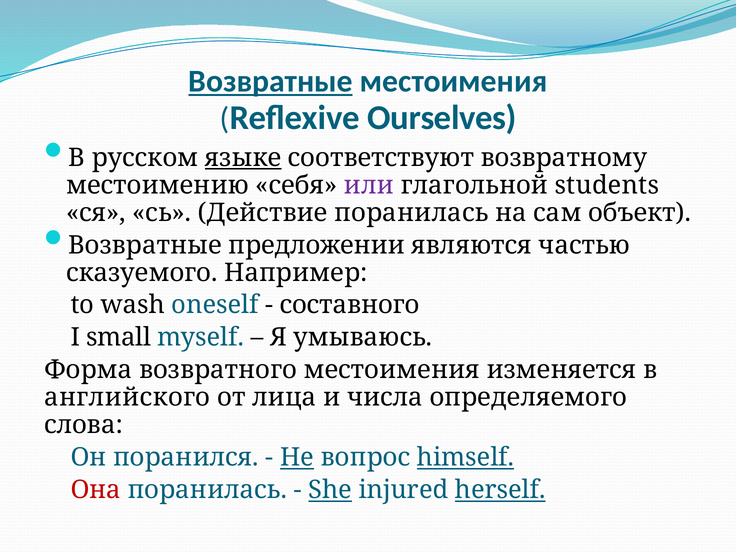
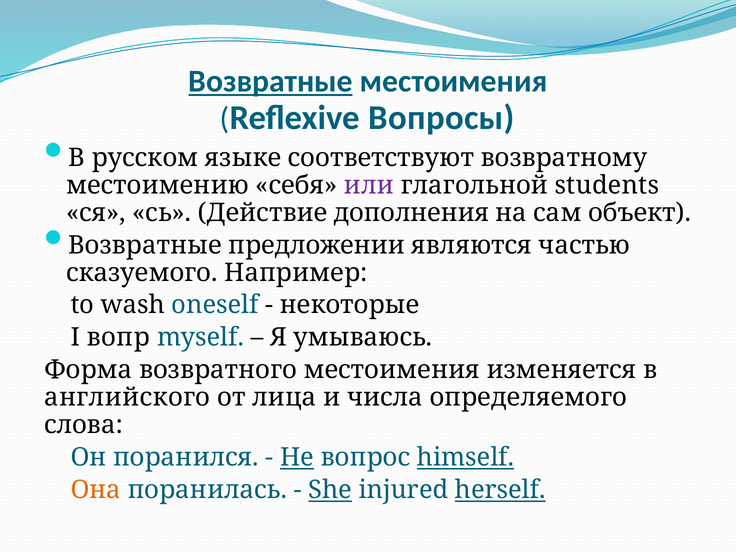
Ourselves: Ourselves -> Вопросы
языке underline: present -> none
Действие поранилась: поранилась -> дополнения
составного: составного -> некоторые
small: small -> вопр
Она colour: red -> orange
